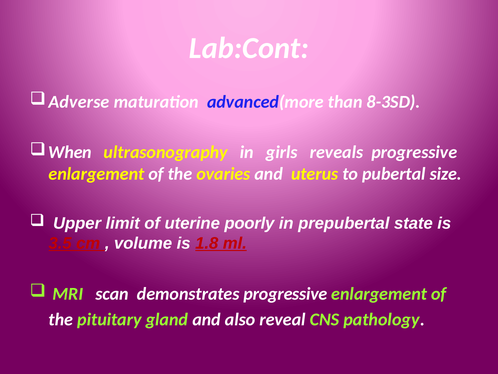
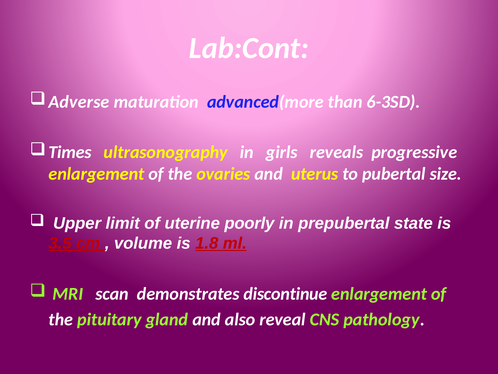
8-3SD: 8-3SD -> 6-3SD
When: When -> Times
demonstrates progressive: progressive -> discontinue
